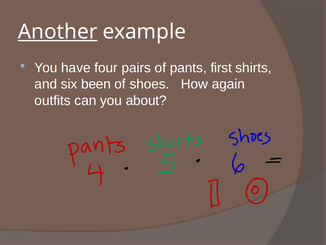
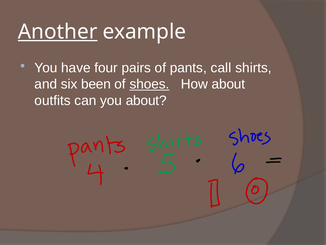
first: first -> call
shoes underline: none -> present
How again: again -> about
